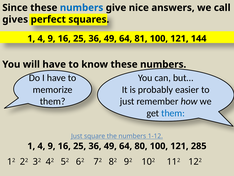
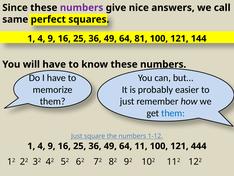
numbers at (82, 8) colour: blue -> purple
gives: gives -> same
80: 80 -> 11
285: 285 -> 444
